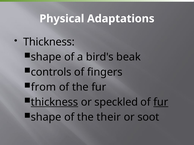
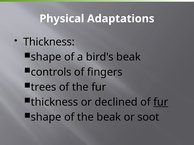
from: from -> trees
thickness at (54, 102) underline: present -> none
speckled: speckled -> declined
the their: their -> beak
